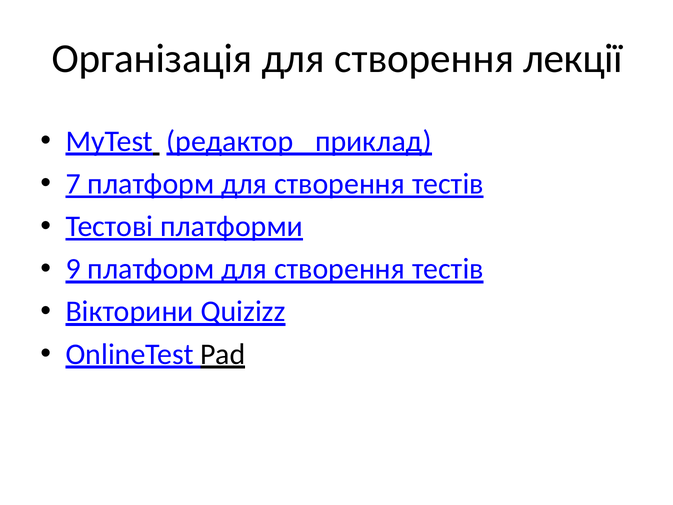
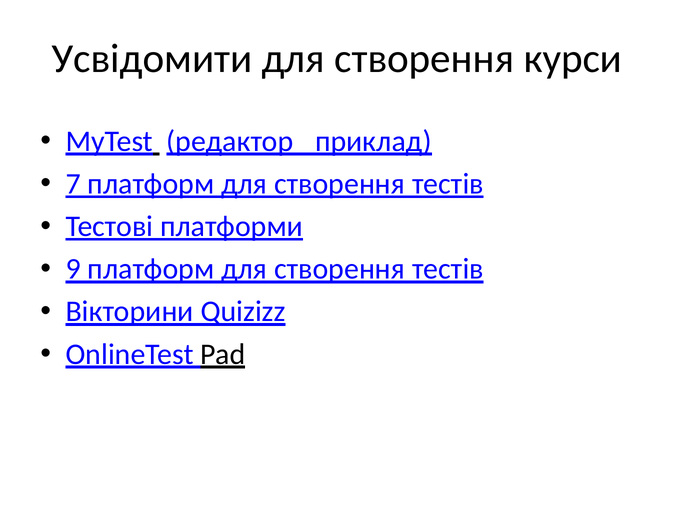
Організація: Організація -> Усвідомити
лекції: лекції -> курси
